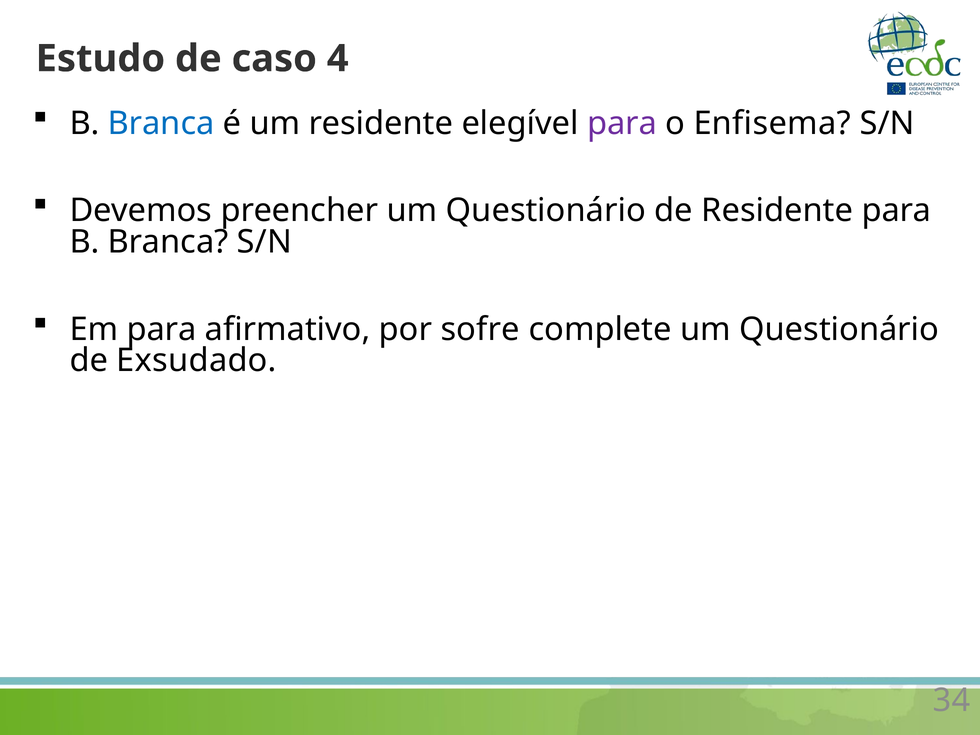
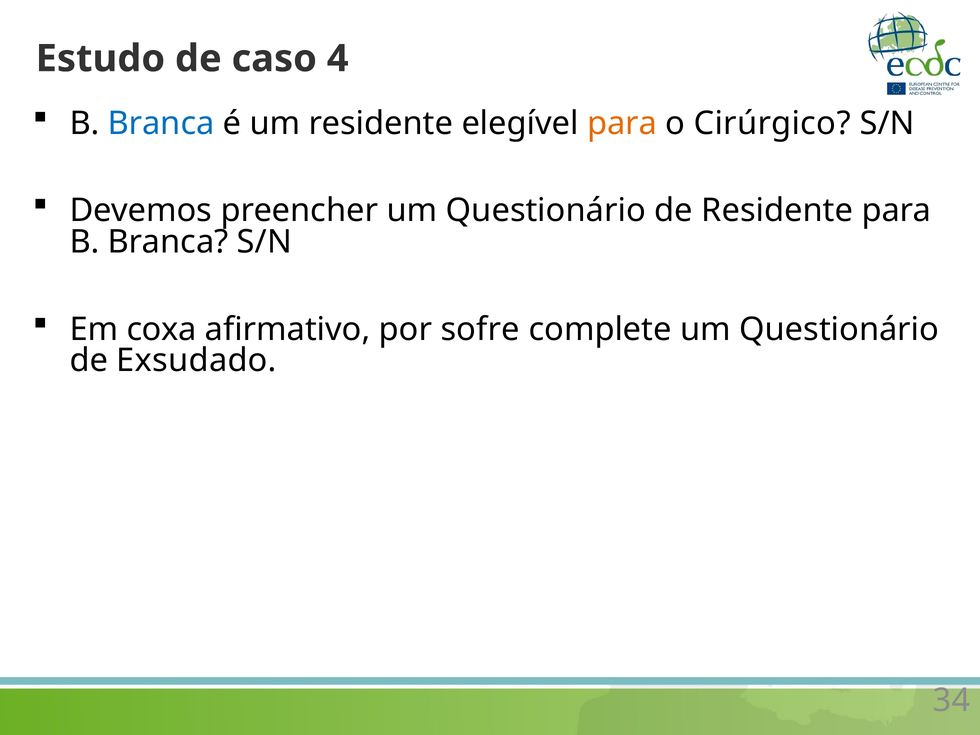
para at (622, 123) colour: purple -> orange
Enfisema: Enfisema -> Cirúrgico
Em para: para -> coxa
